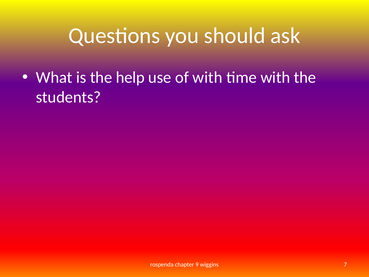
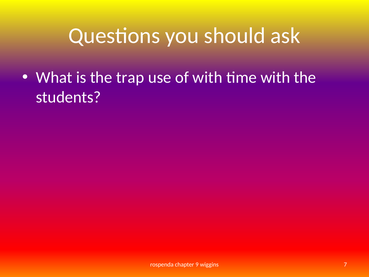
help: help -> trap
